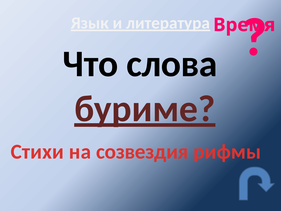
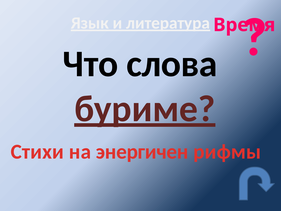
созвездия: созвездия -> энергичен
